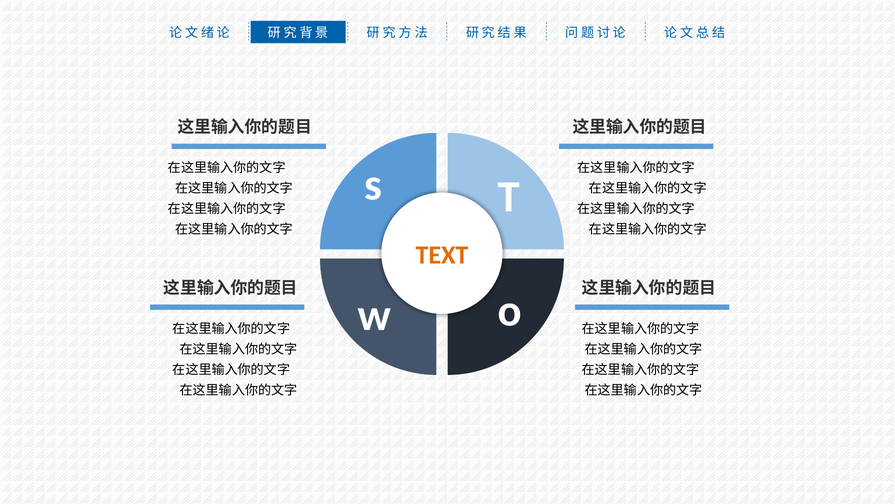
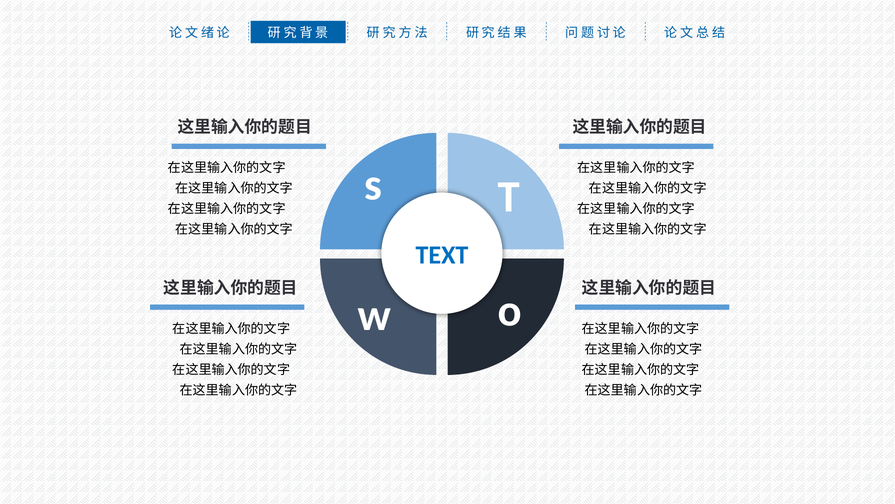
TEXT colour: orange -> blue
